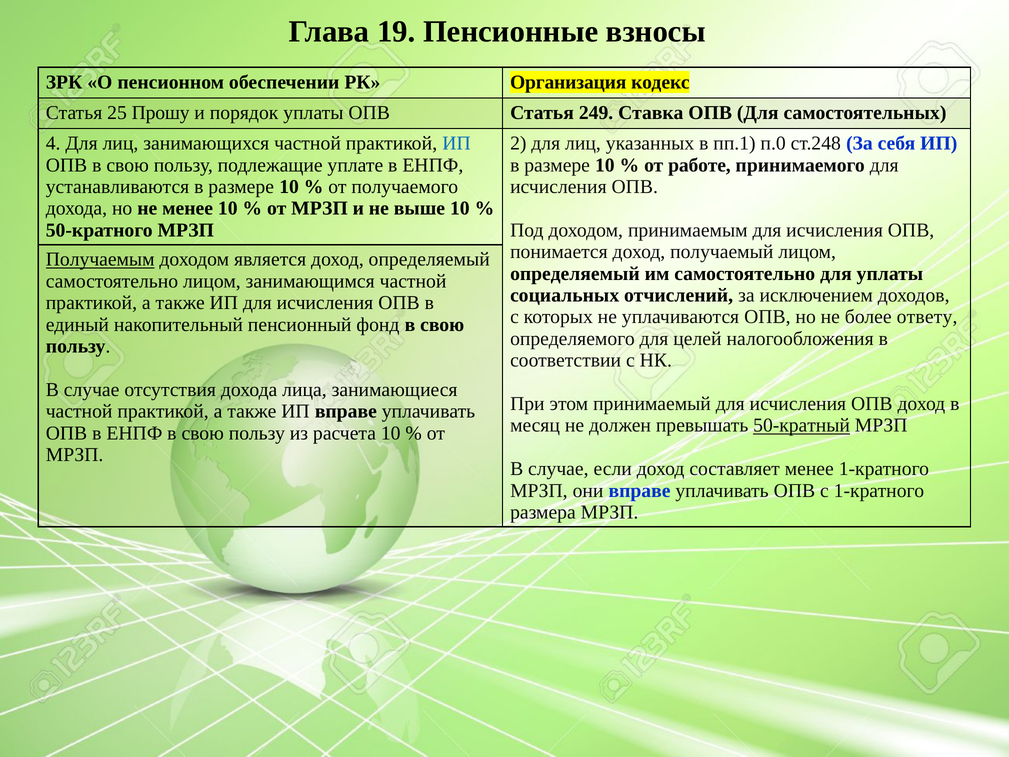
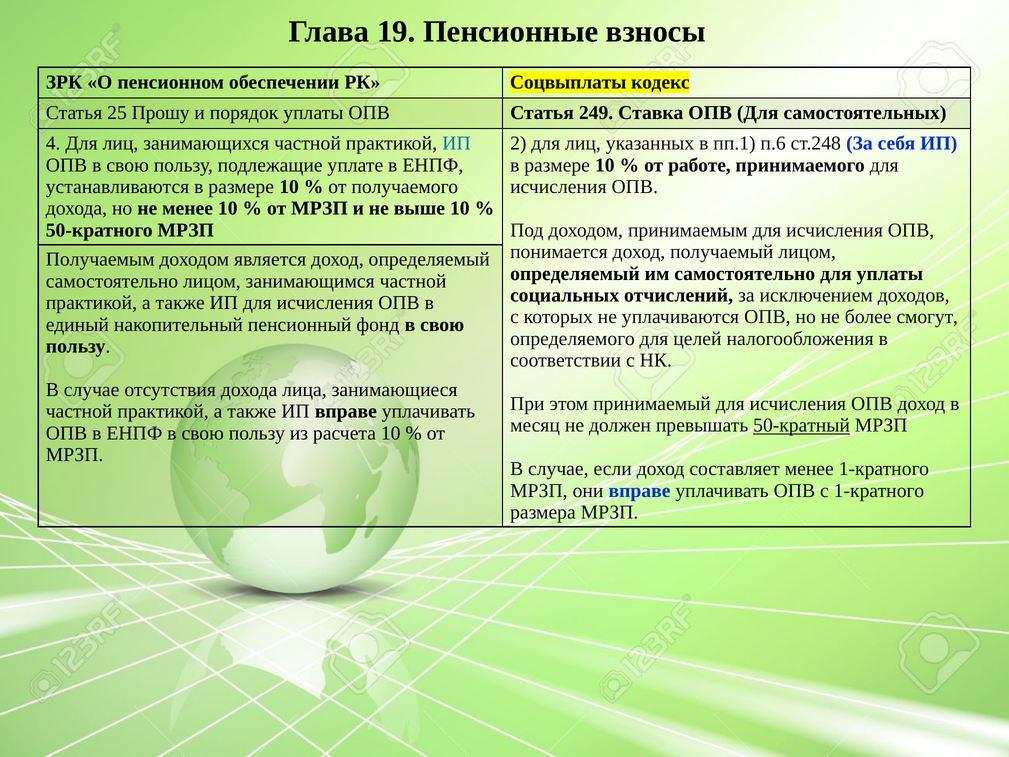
Организация: Организация -> Соцвыплаты
п.0: п.0 -> п.6
Получаемым underline: present -> none
ответу: ответу -> смогут
